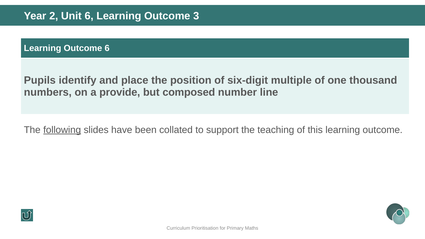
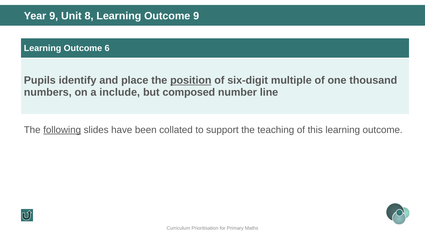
Year 2: 2 -> 9
Unit 6: 6 -> 8
Outcome 3: 3 -> 9
position underline: none -> present
provide: provide -> include
